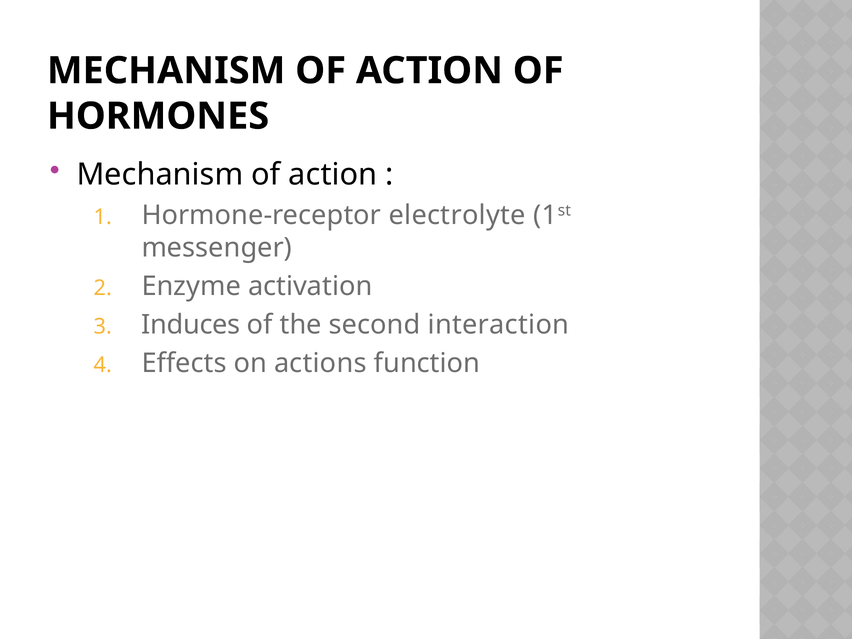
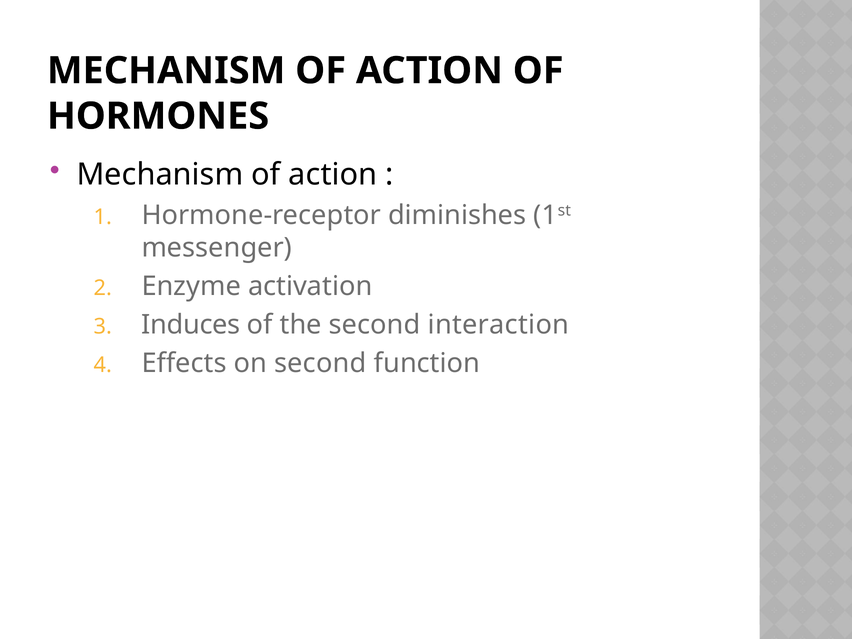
electrolyte: electrolyte -> diminishes
on actions: actions -> second
